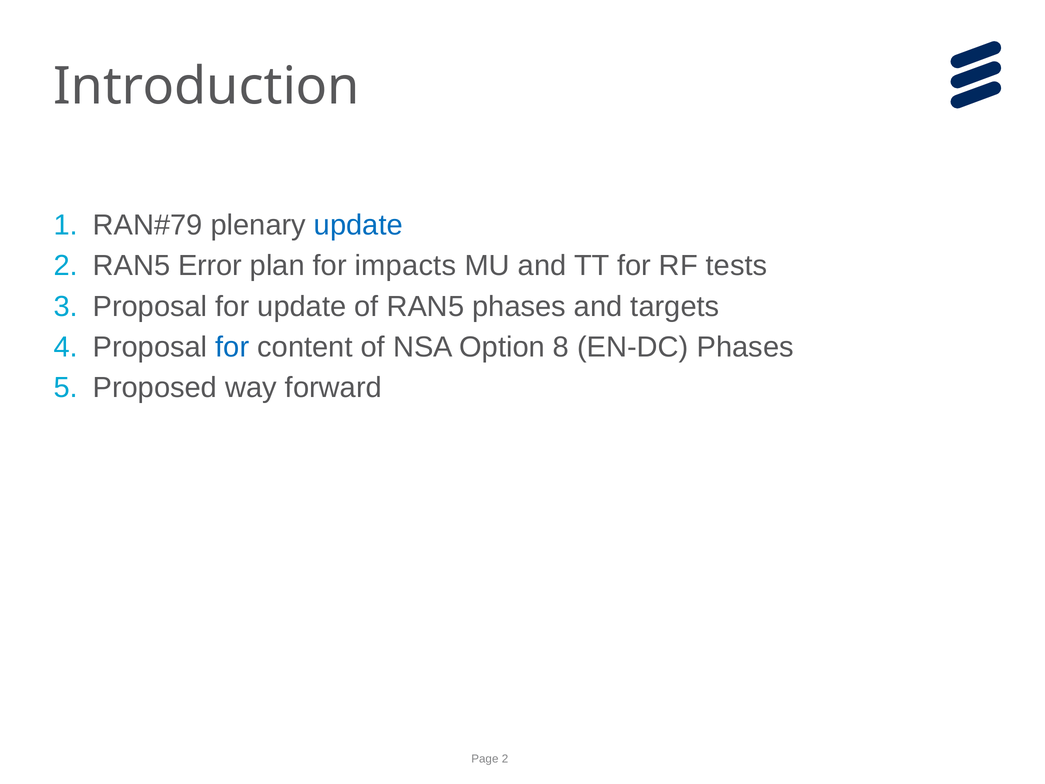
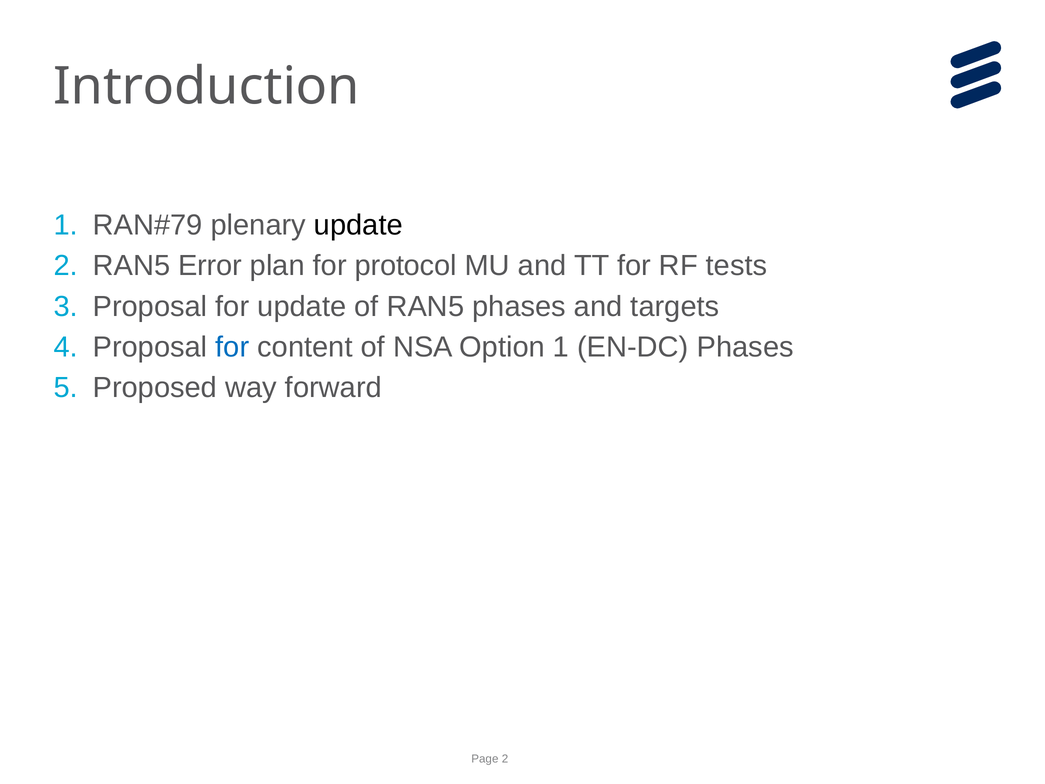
update at (358, 225) colour: blue -> black
impacts: impacts -> protocol
Option 8: 8 -> 1
